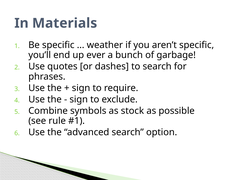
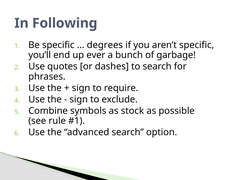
Materials: Materials -> Following
weather: weather -> degrees
